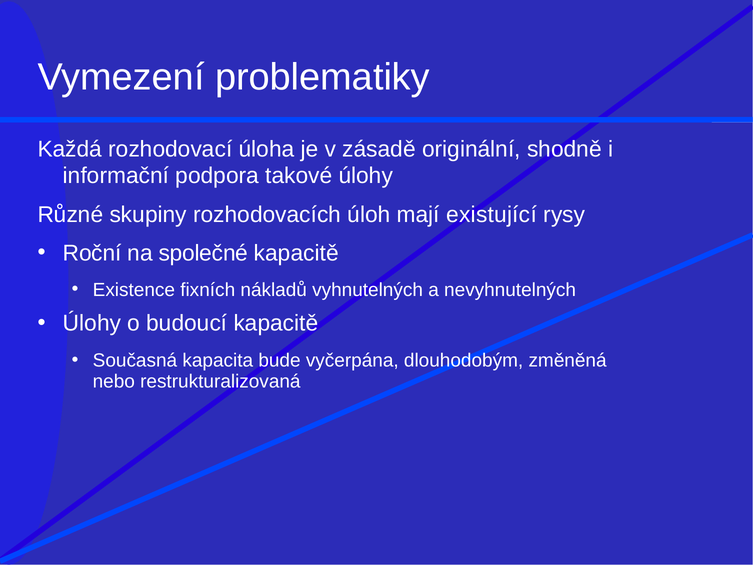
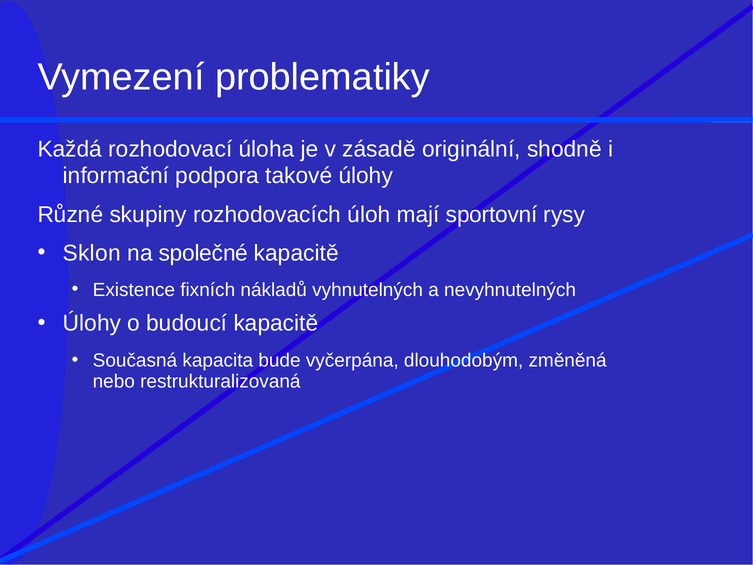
existující: existující -> sportovní
Roční: Roční -> Sklon
